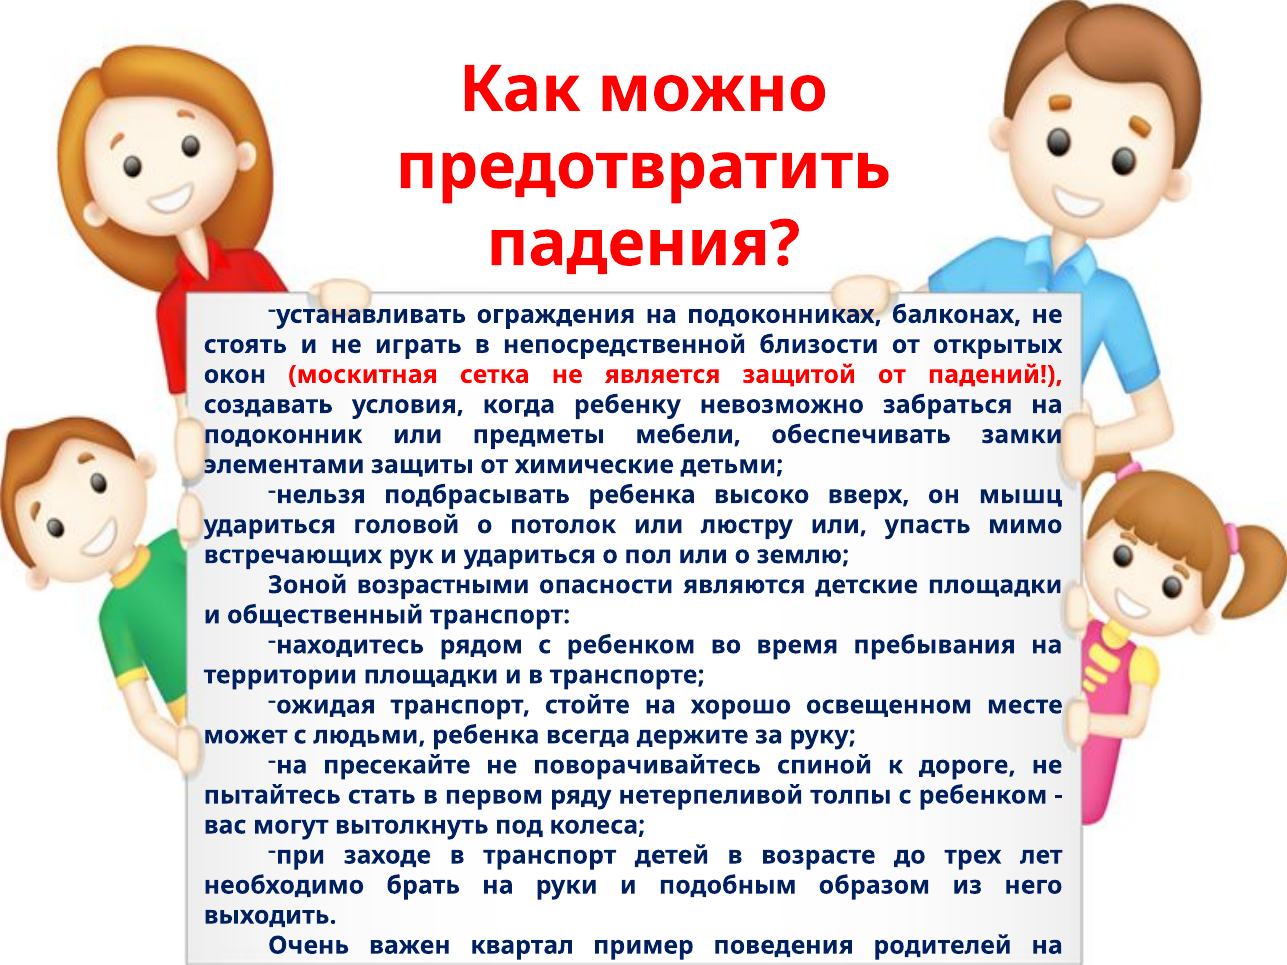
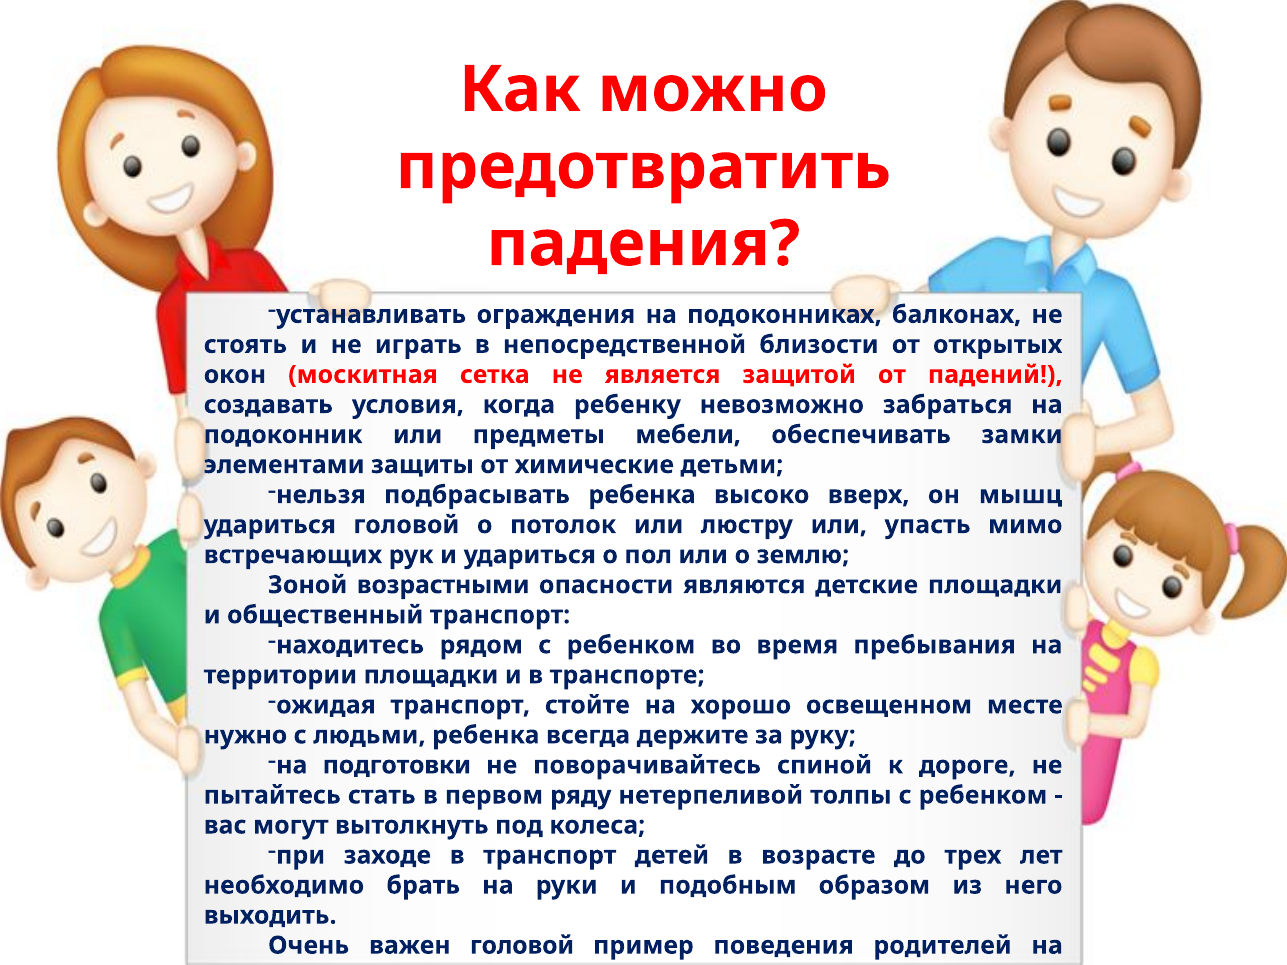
может: может -> нужно
пресекайте: пресекайте -> подготовки
важен квартал: квартал -> головой
